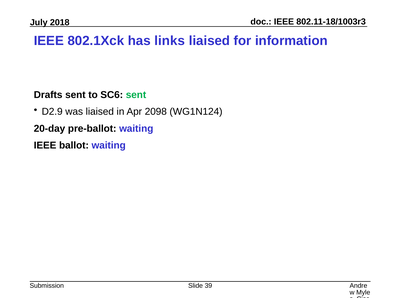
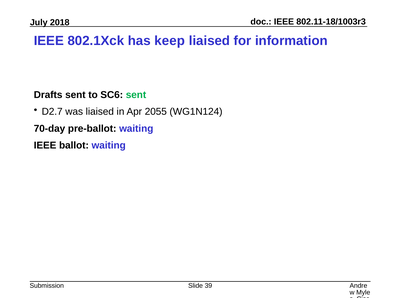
links: links -> keep
D2.9: D2.9 -> D2.7
2098: 2098 -> 2055
20-day: 20-day -> 70-day
